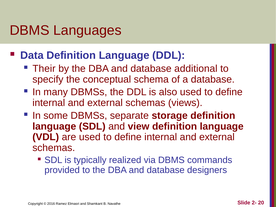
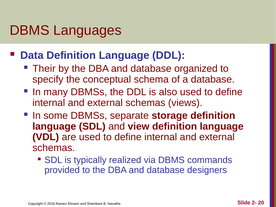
additional: additional -> organized
